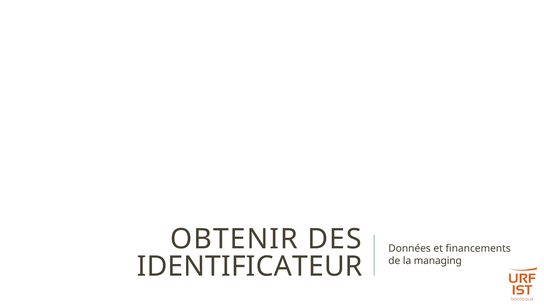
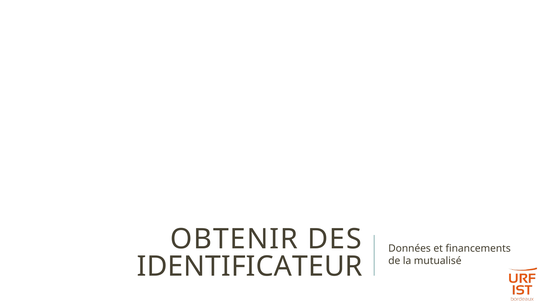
managing: managing -> mutualisé
